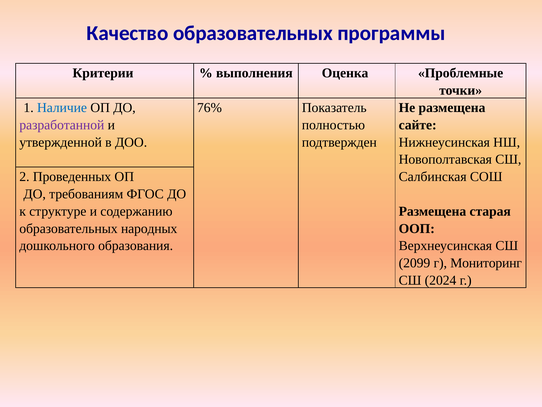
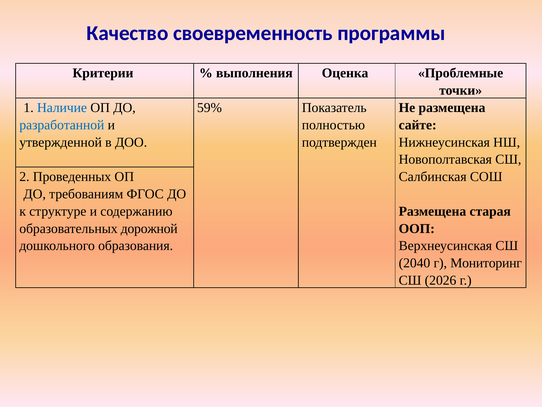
Качество образовательных: образовательных -> своевременность
76%: 76% -> 59%
разработанной colour: purple -> blue
народных: народных -> дорожной
2099: 2099 -> 2040
2024: 2024 -> 2026
